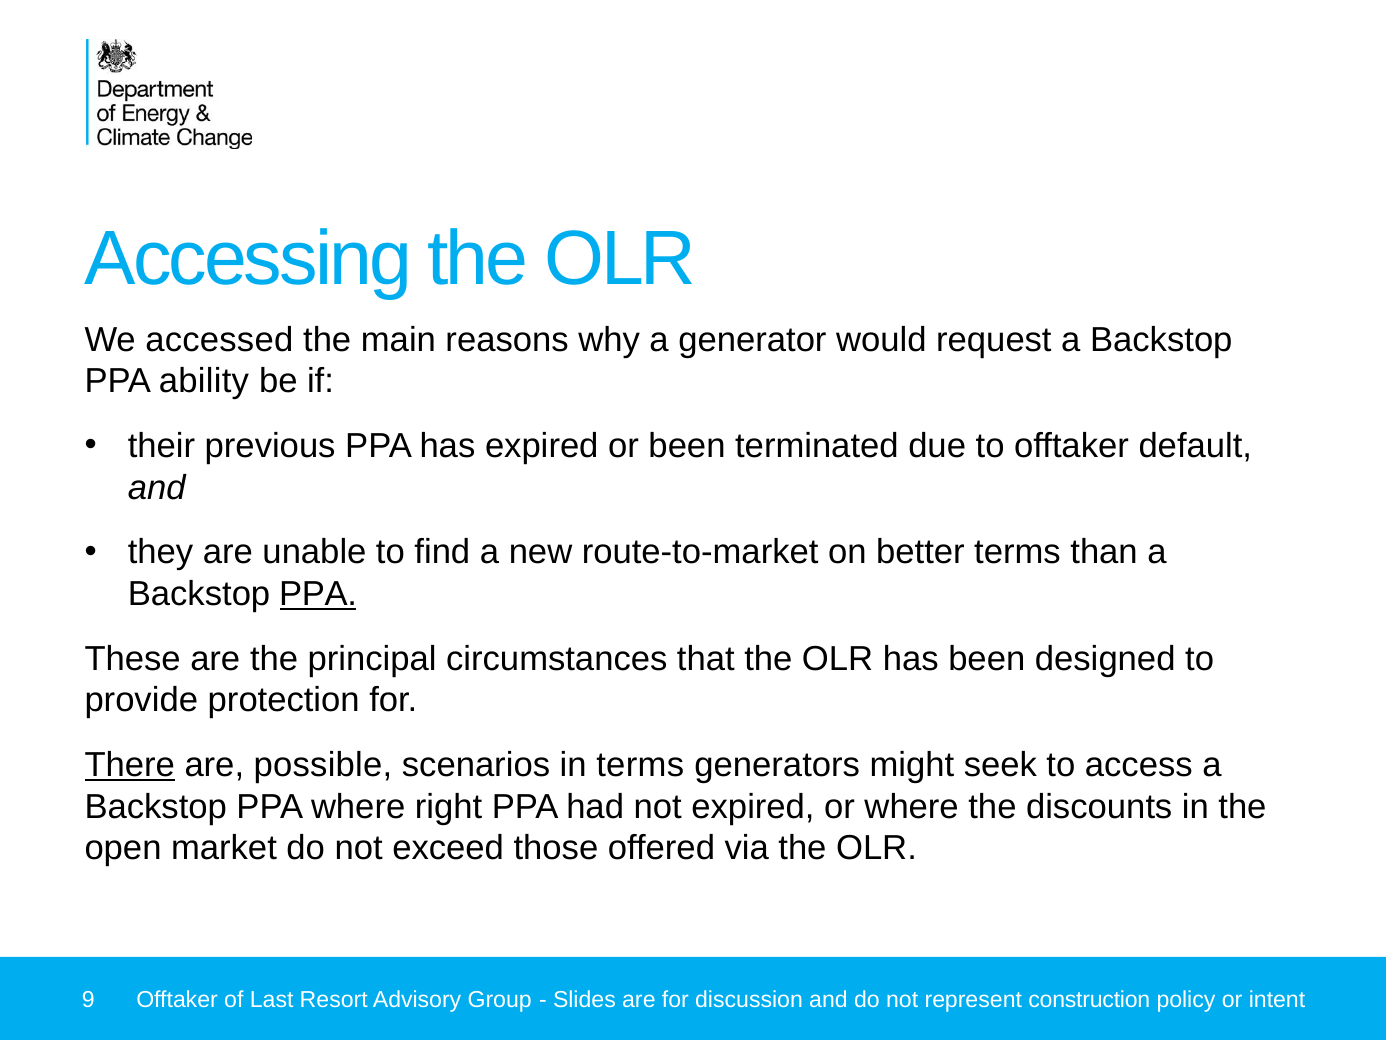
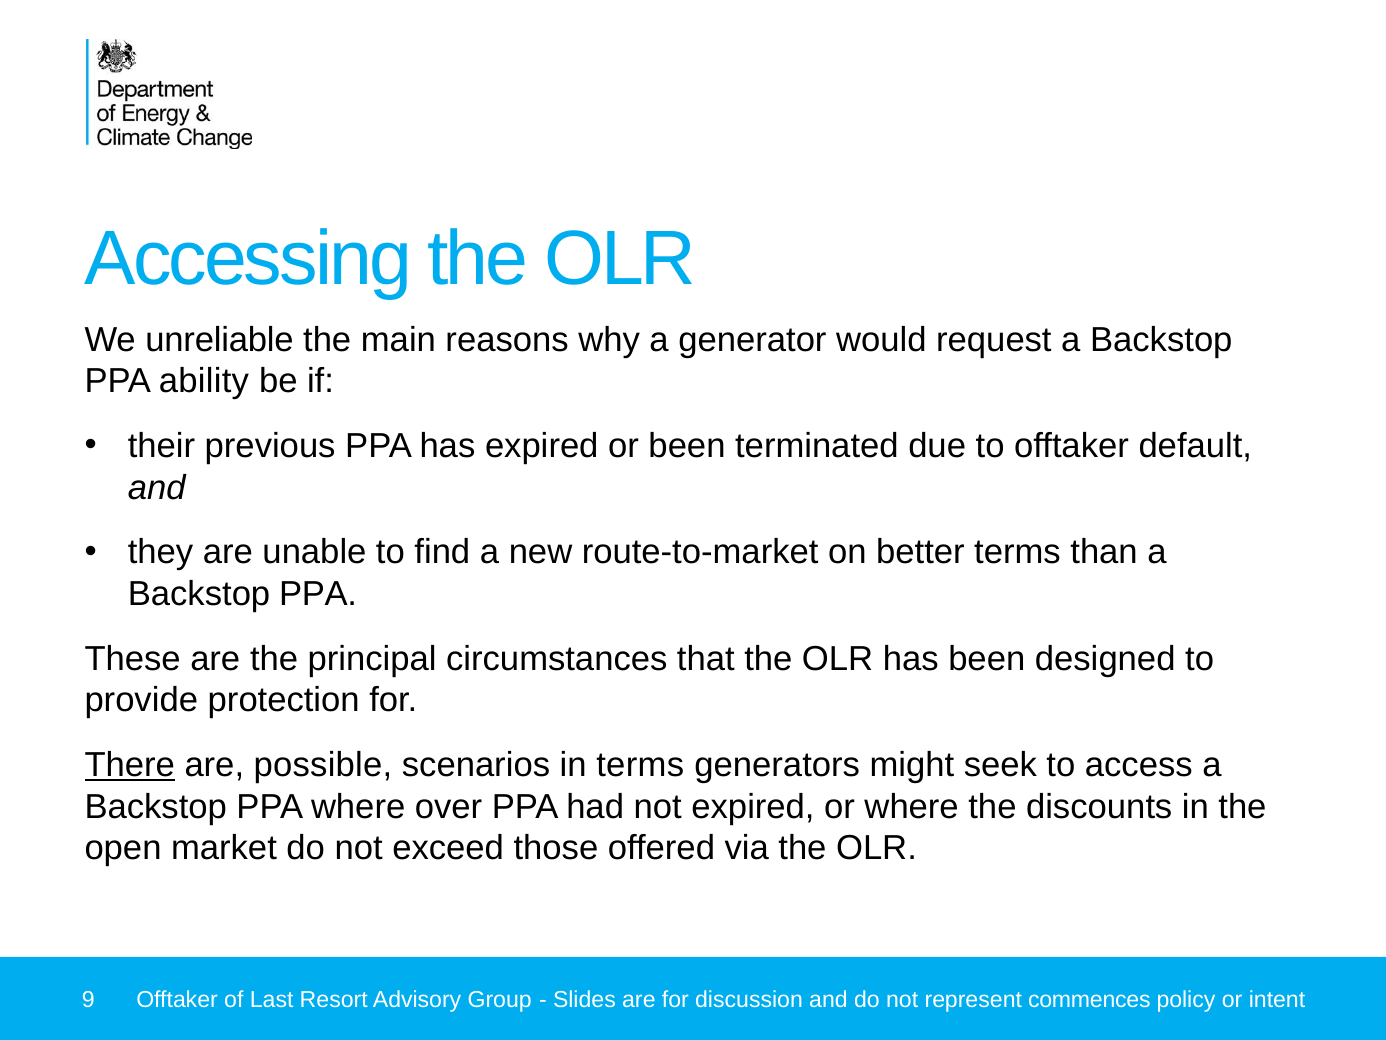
accessed: accessed -> unreliable
PPA at (318, 594) underline: present -> none
right: right -> over
construction: construction -> commences
